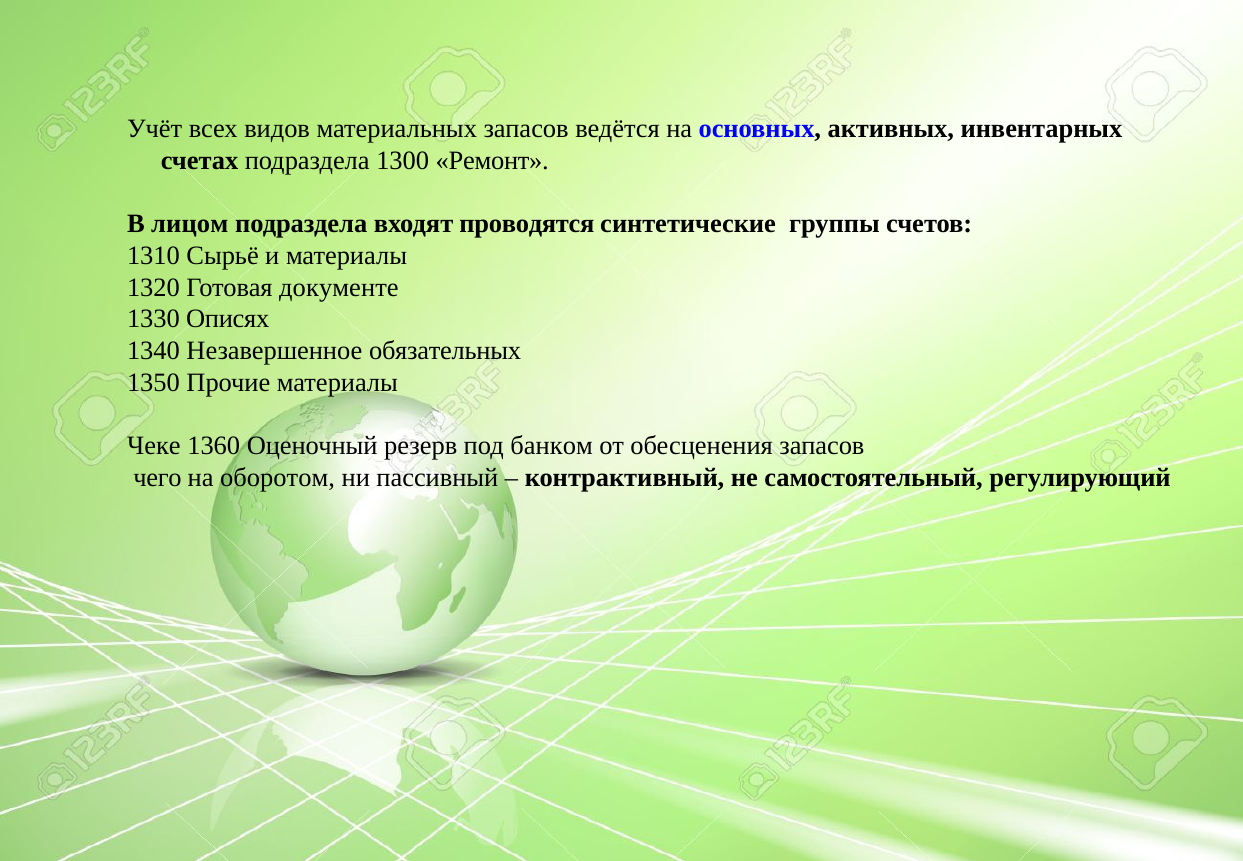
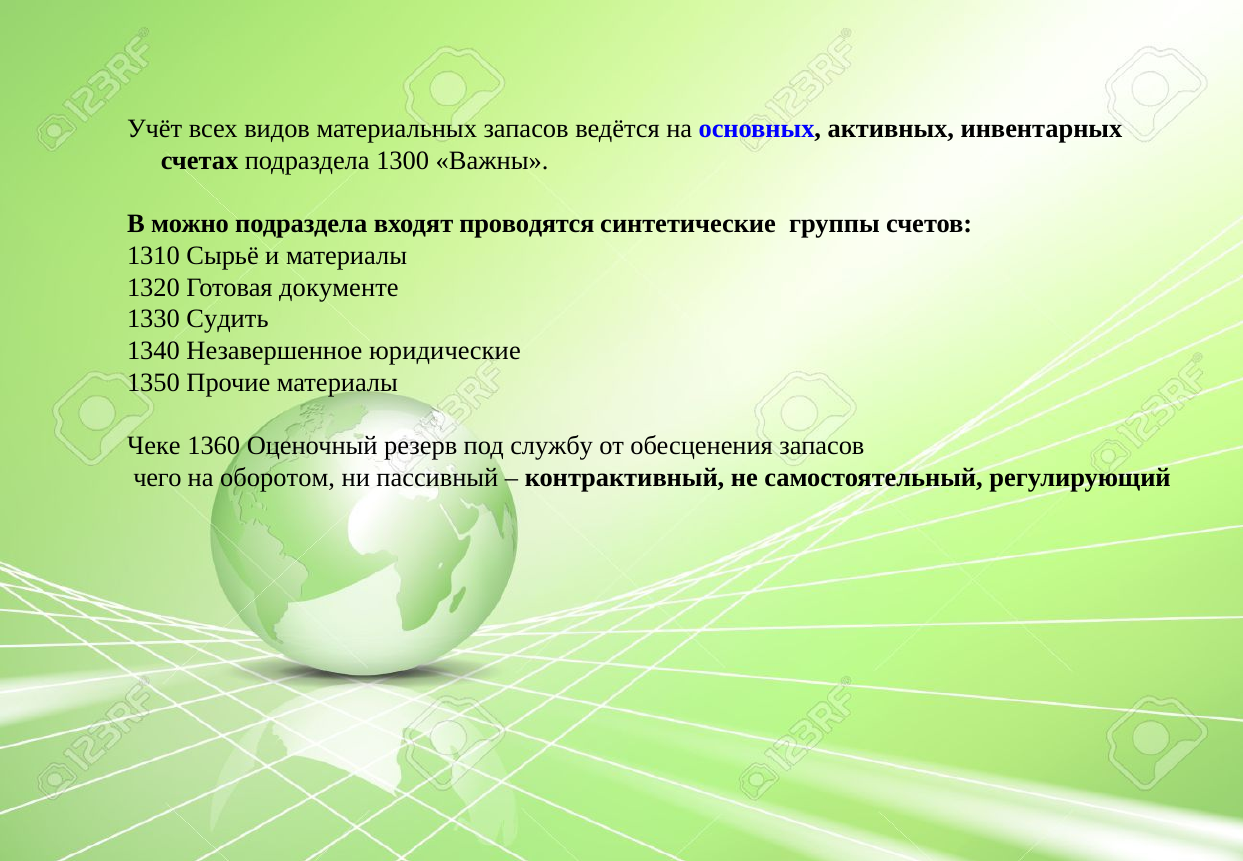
Ремонт: Ремонт -> Важны
лицом: лицом -> можно
Описях: Описях -> Судить
обязательных: обязательных -> юридические
банком: банком -> службу
